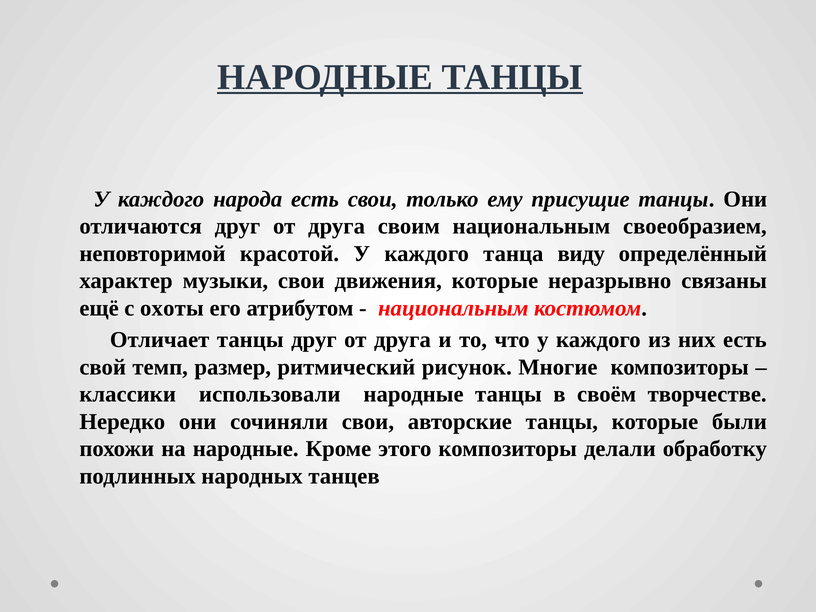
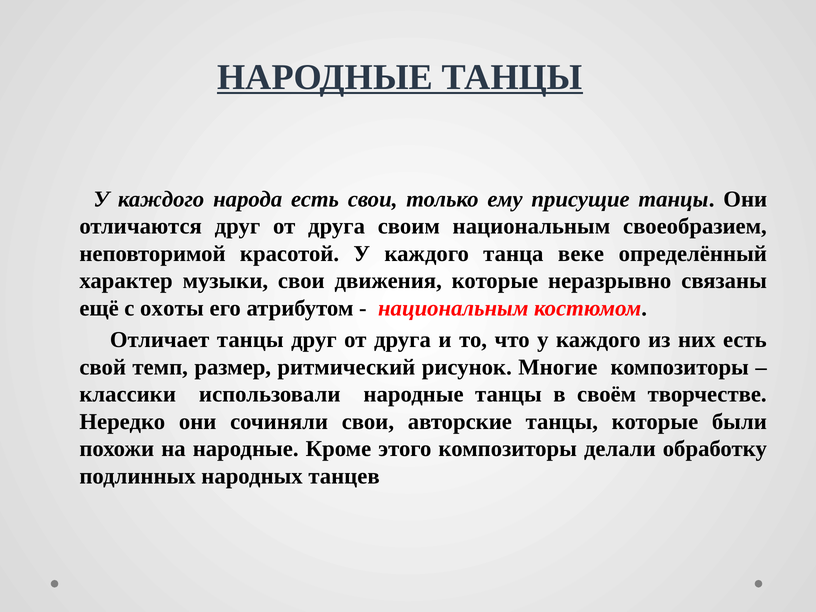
виду: виду -> веке
